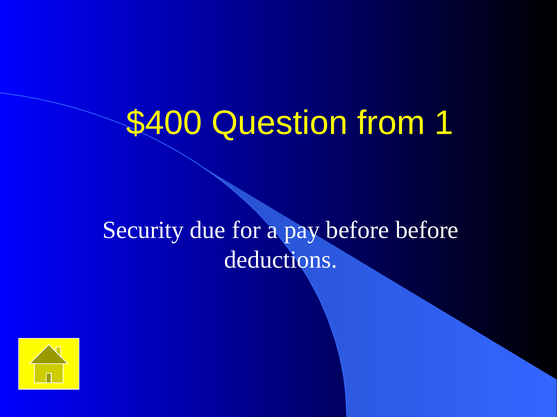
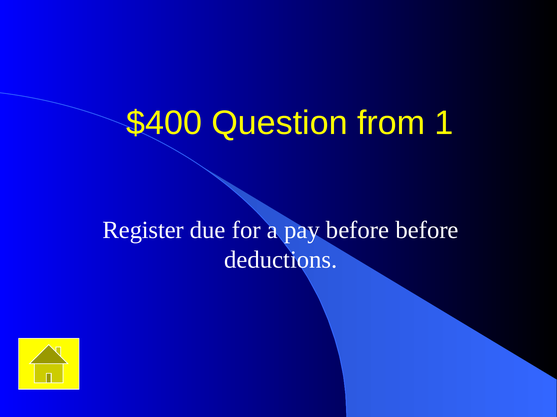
Security: Security -> Register
